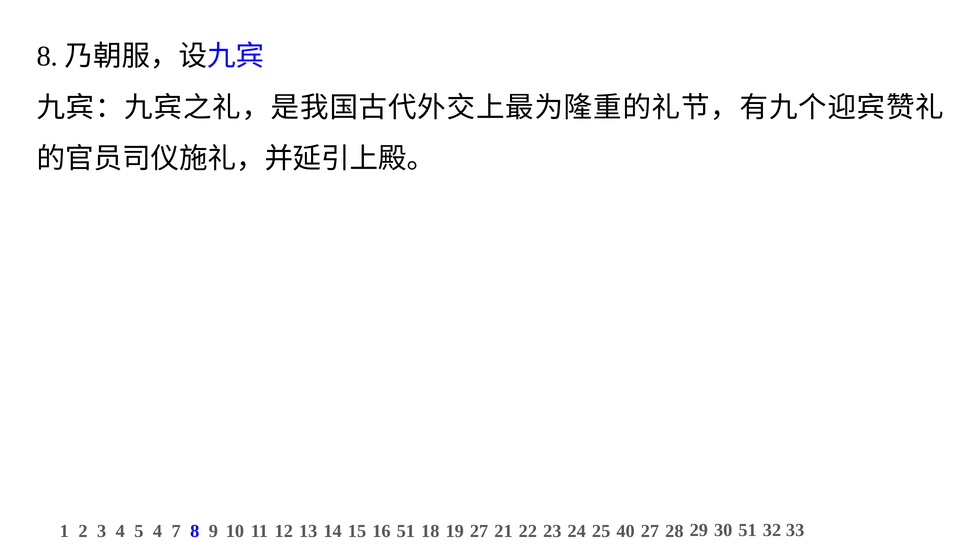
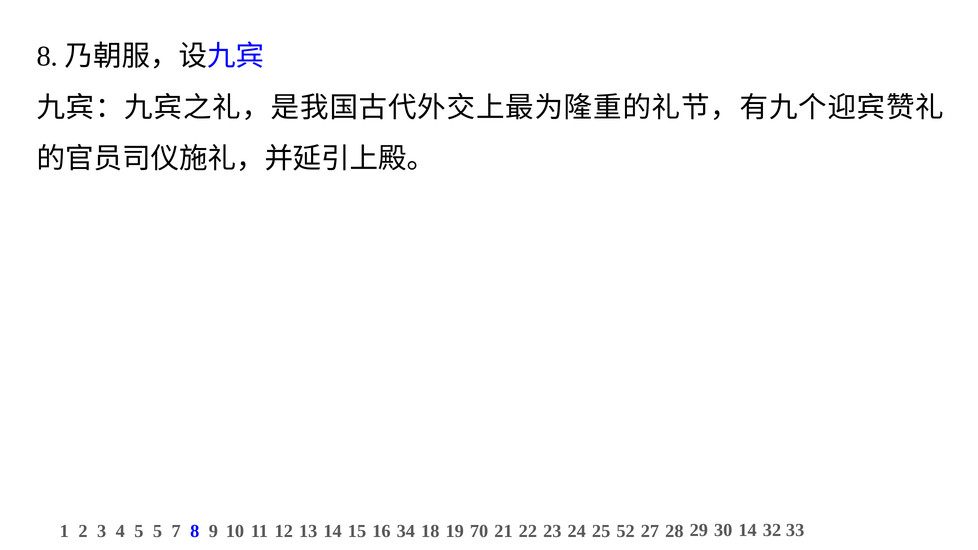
5 4: 4 -> 5
16 51: 51 -> 34
19 27: 27 -> 70
40: 40 -> 52
30 51: 51 -> 14
